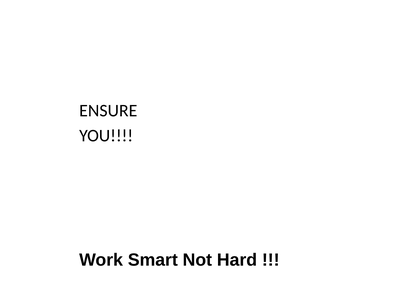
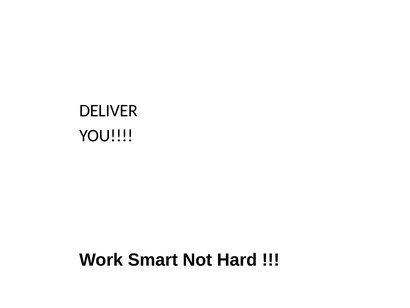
ENSURE: ENSURE -> DELIVER
